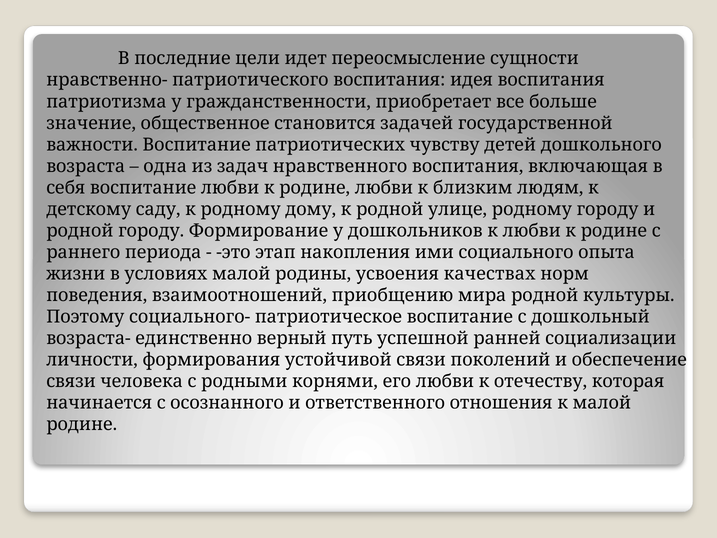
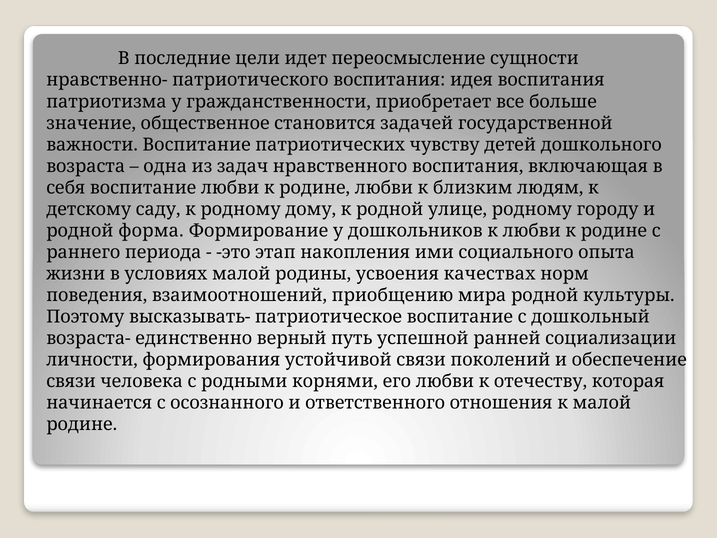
родной городу: городу -> форма
социального-: социального- -> высказывать-
